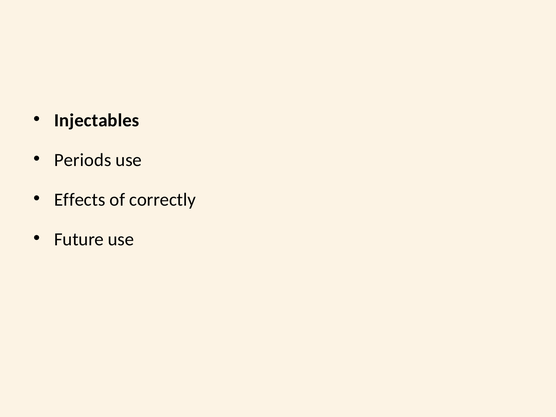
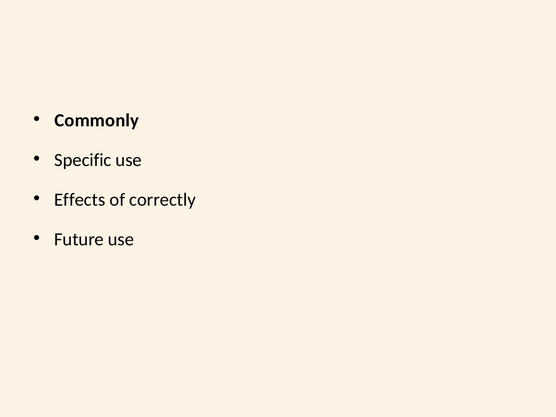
Injectables: Injectables -> Commonly
Periods: Periods -> Specific
